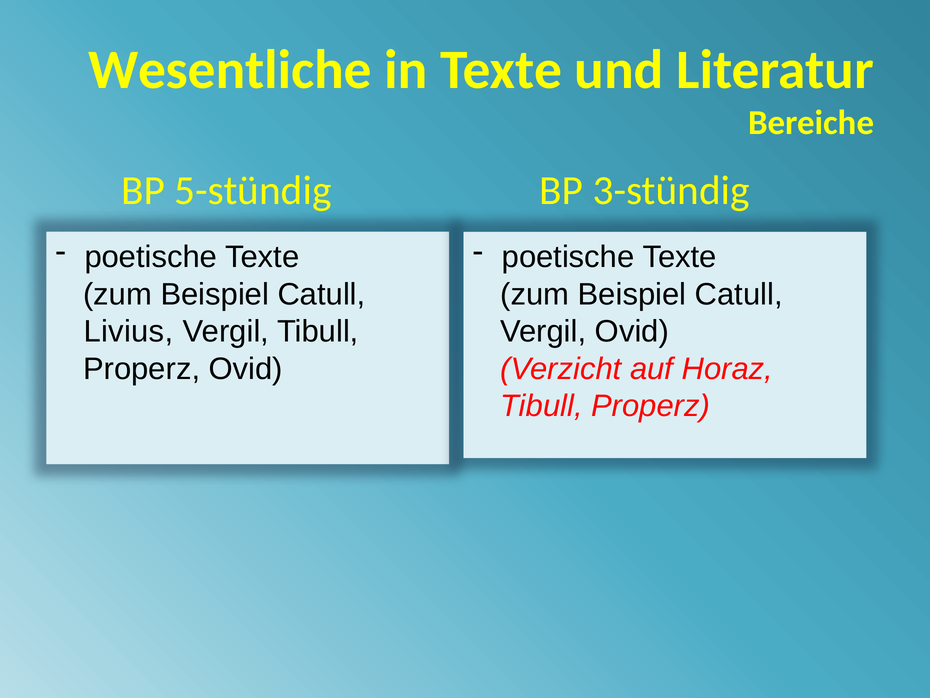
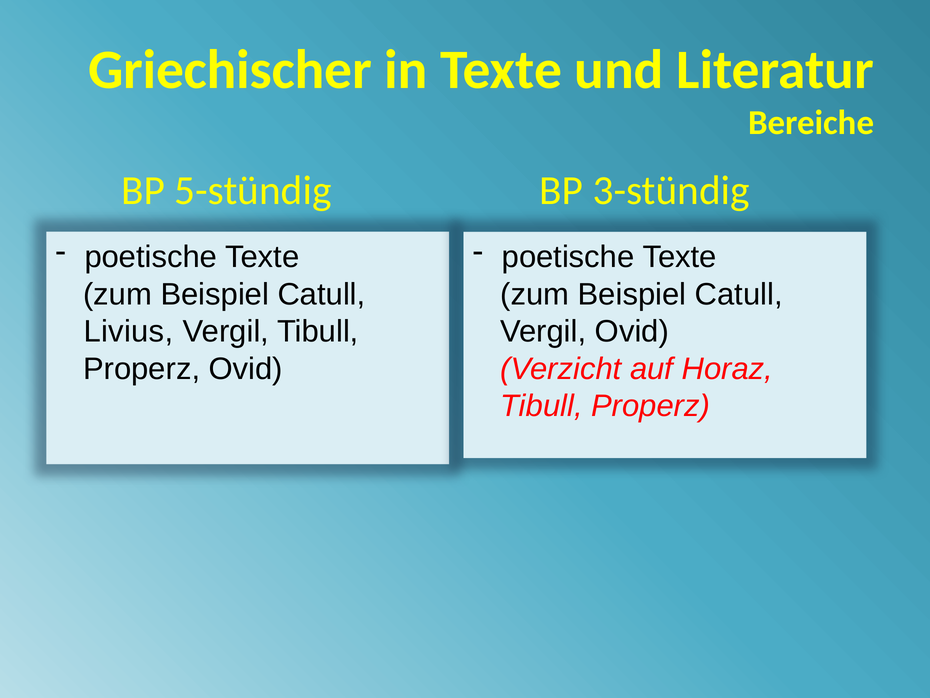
Wesentliche: Wesentliche -> Griechischer
